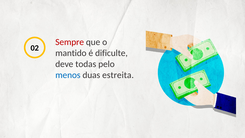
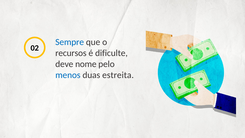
Sempre colour: red -> blue
mantido: mantido -> recursos
todas: todas -> nome
